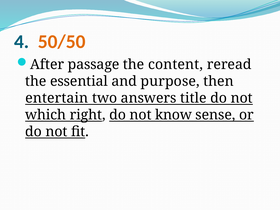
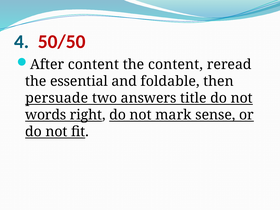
50/50 colour: orange -> red
After passage: passage -> content
purpose: purpose -> foldable
entertain: entertain -> persuade
which: which -> words
know: know -> mark
